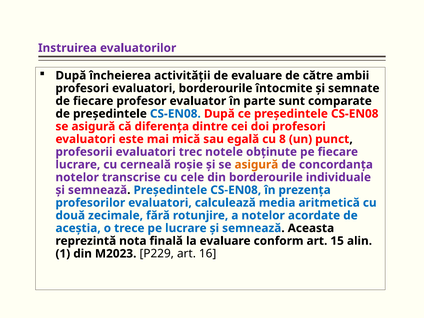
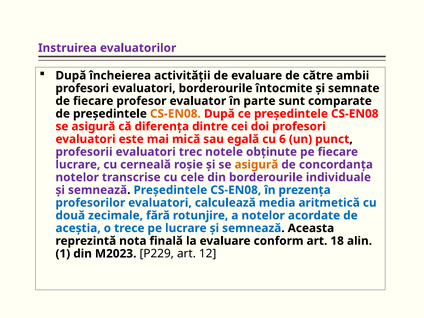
CS-EN08 at (175, 114) colour: blue -> orange
8: 8 -> 6
15: 15 -> 18
16: 16 -> 12
